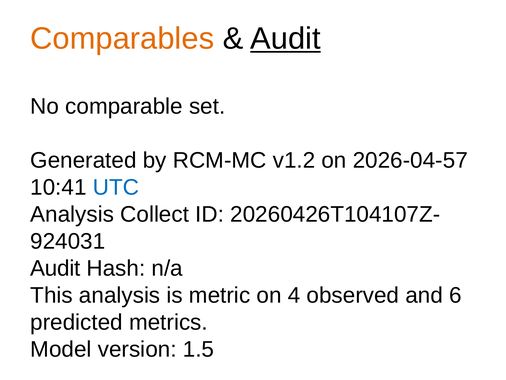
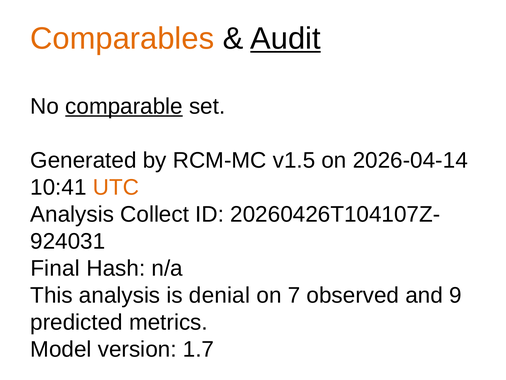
comparable underline: none -> present
v1.2: v1.2 -> v1.5
2026-04-57: 2026-04-57 -> 2026-04-14
UTC colour: blue -> orange
Audit at (55, 268): Audit -> Final
metric: metric -> denial
4: 4 -> 7
6: 6 -> 9
1.5: 1.5 -> 1.7
